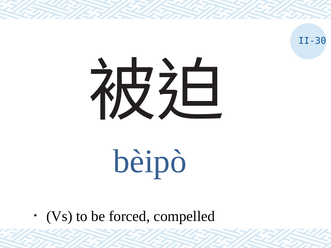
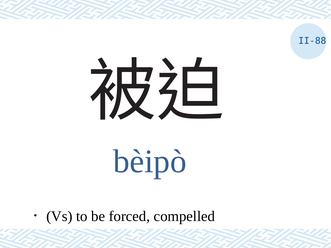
II-30: II-30 -> II-88
